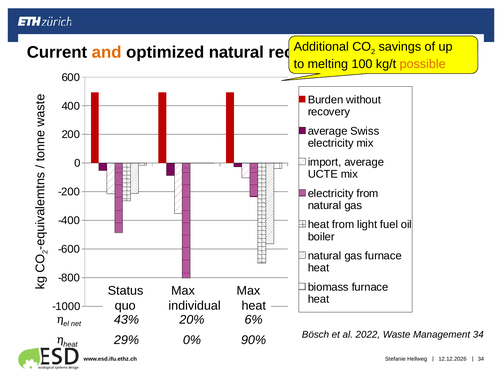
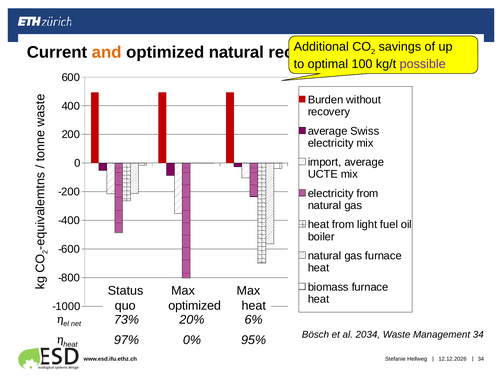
melting: melting -> optimal
possible colour: orange -> purple
quo individual: individual -> optimized
43%: 43% -> 73%
2022: 2022 -> 2034
29%: 29% -> 97%
90%: 90% -> 95%
